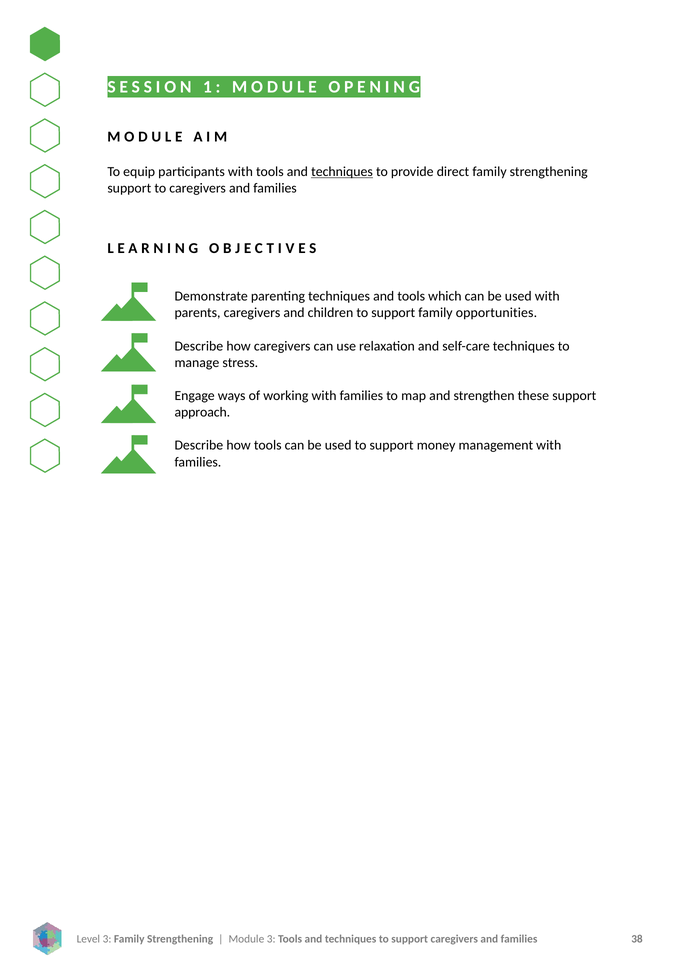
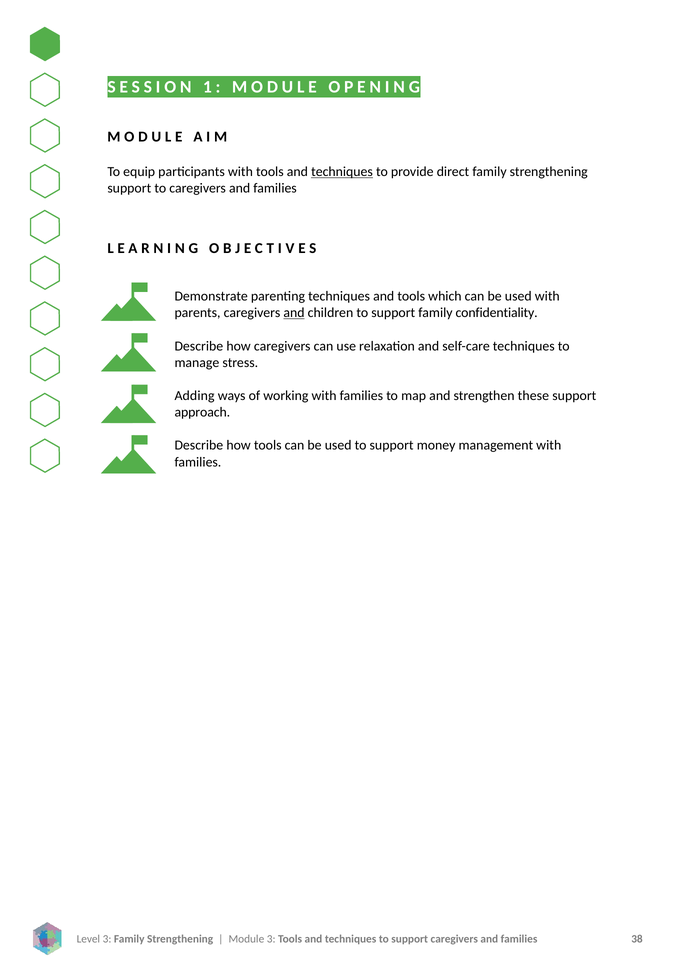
and at (294, 313) underline: none -> present
opportunities: opportunities -> confidentiality
Engage: Engage -> Adding
